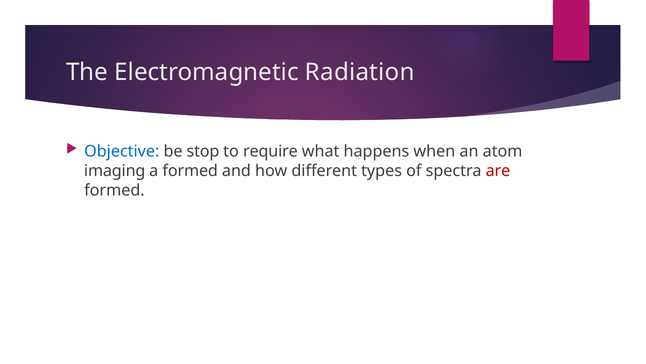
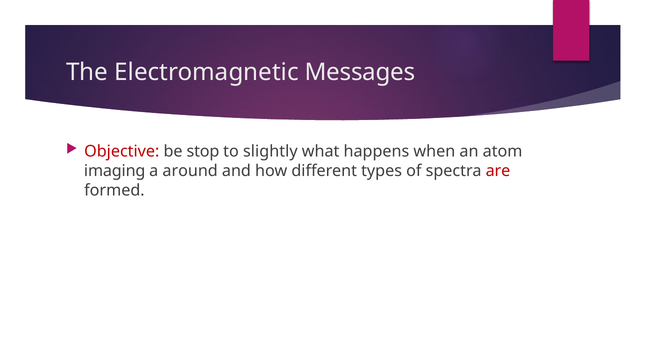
Radiation: Radiation -> Messages
Objective colour: blue -> red
require: require -> slightly
a formed: formed -> around
